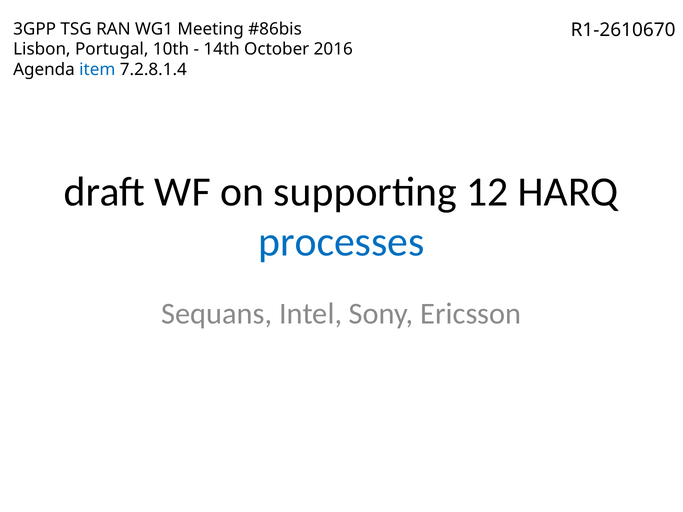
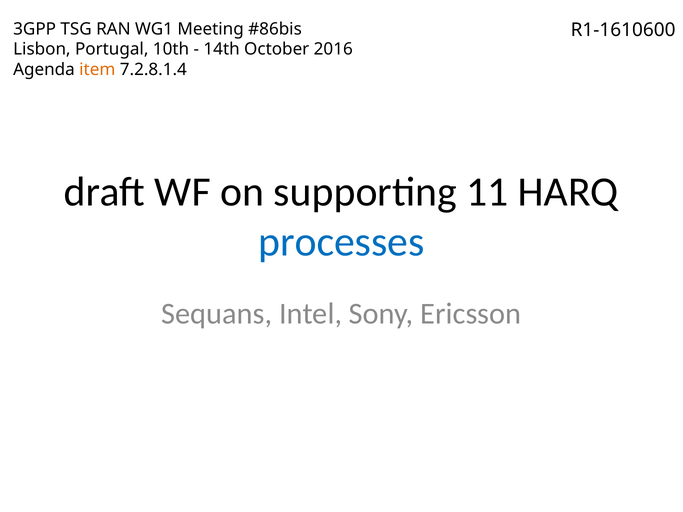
R1-2610670: R1-2610670 -> R1-1610600
item colour: blue -> orange
12: 12 -> 11
